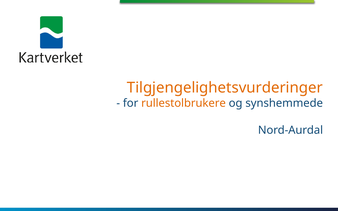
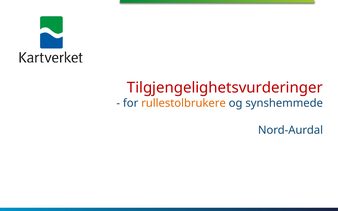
Tilgjengelighetsvurderinger colour: orange -> red
